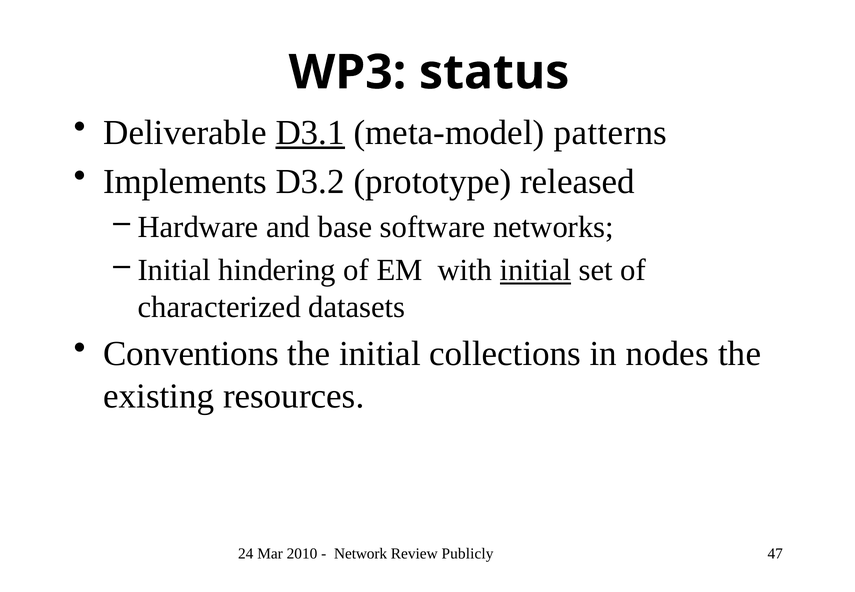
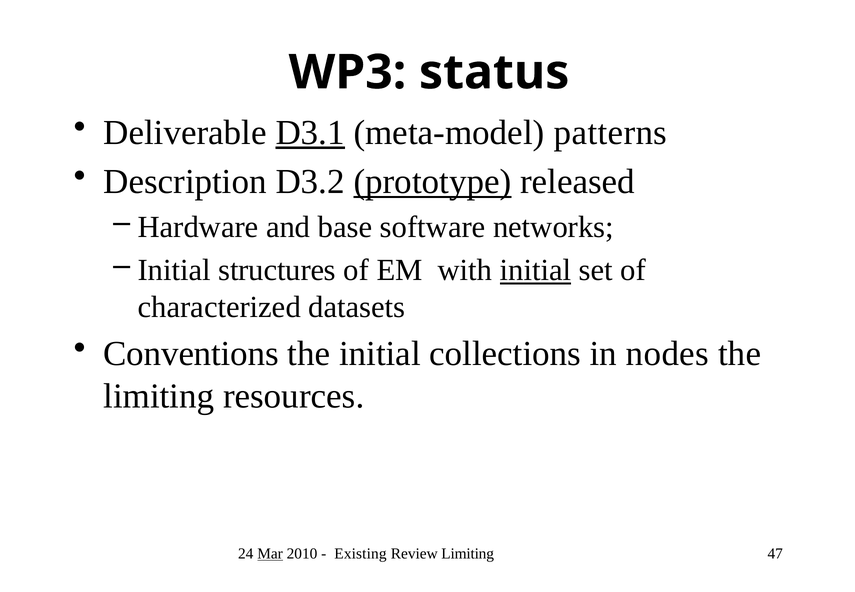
Implements: Implements -> Description
prototype underline: none -> present
hindering: hindering -> structures
existing at (159, 396): existing -> limiting
Mar underline: none -> present
Network: Network -> Existing
Review Publicly: Publicly -> Limiting
